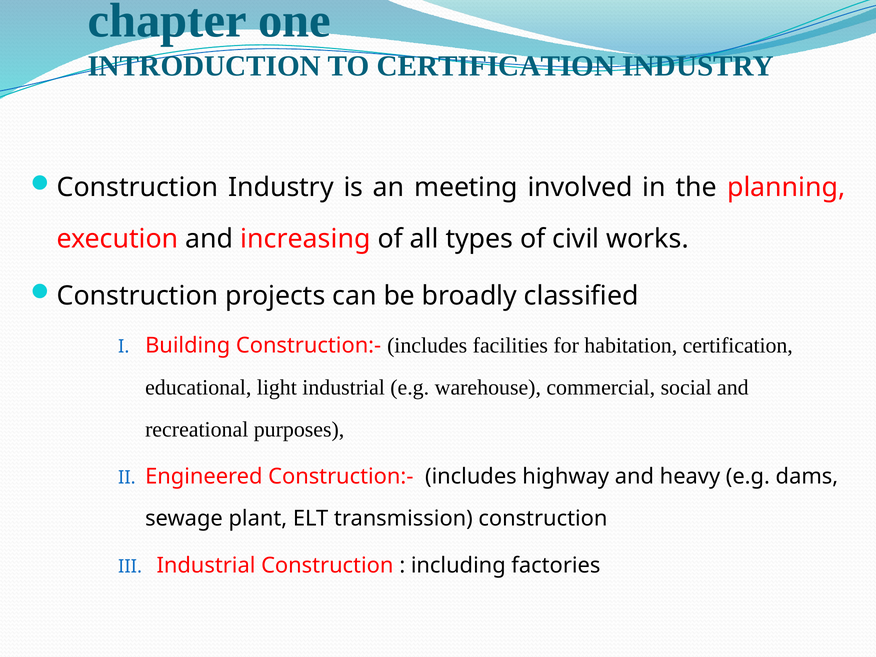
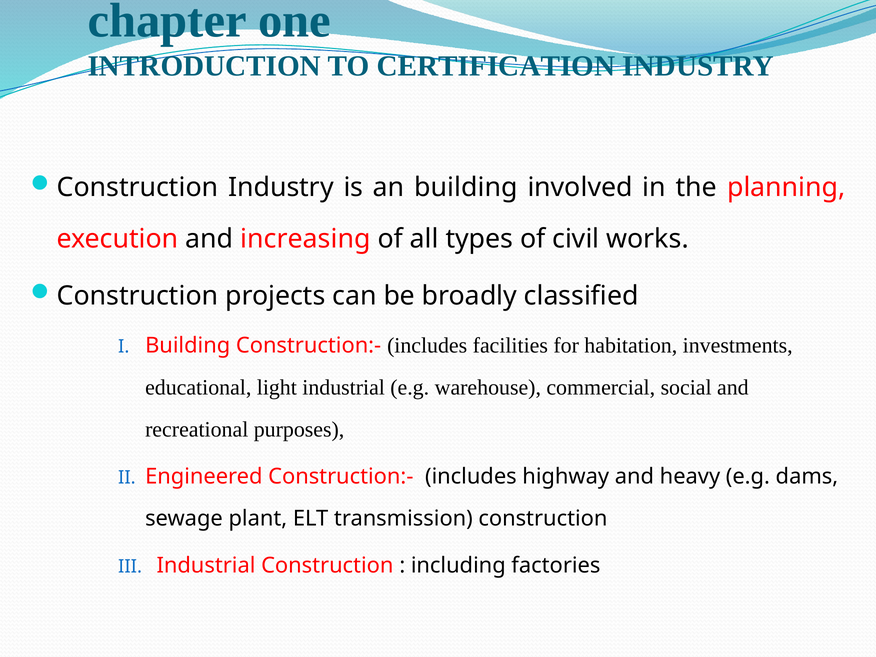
an meeting: meeting -> building
habitation certification: certification -> investments
